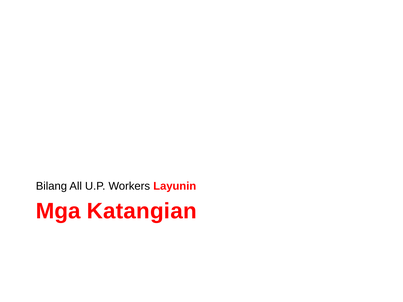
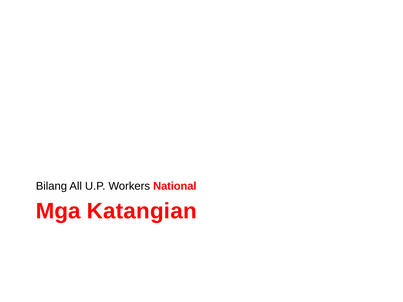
Layunin: Layunin -> National
